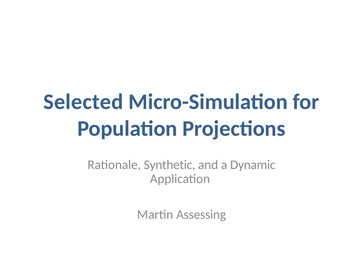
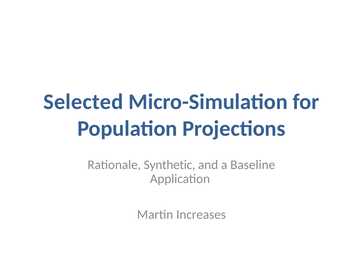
Dynamic: Dynamic -> Baseline
Assessing: Assessing -> Increases
